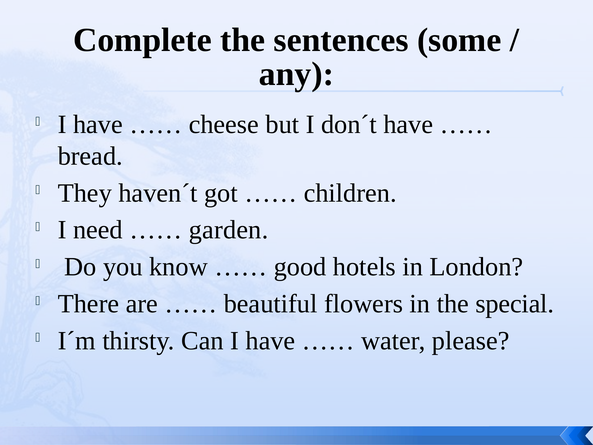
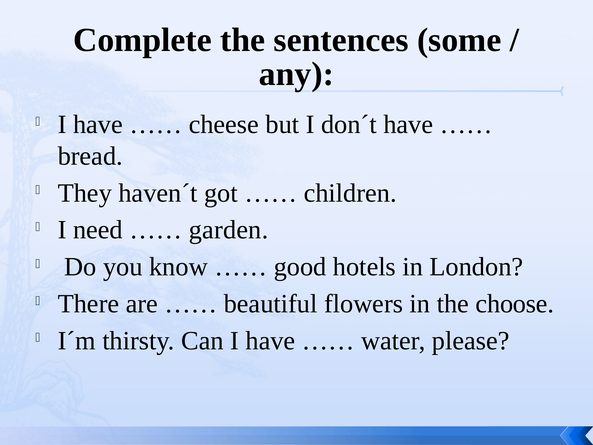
special: special -> choose
